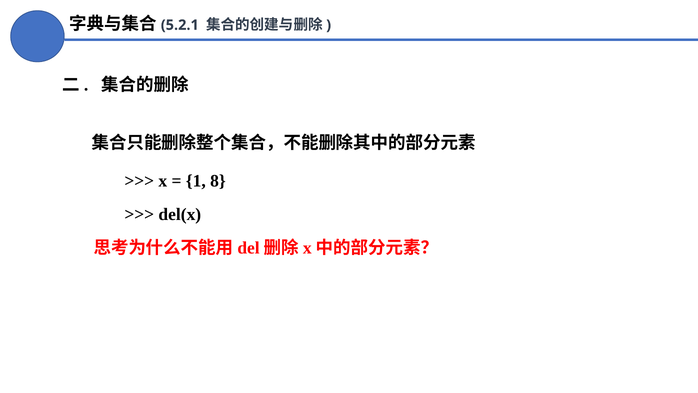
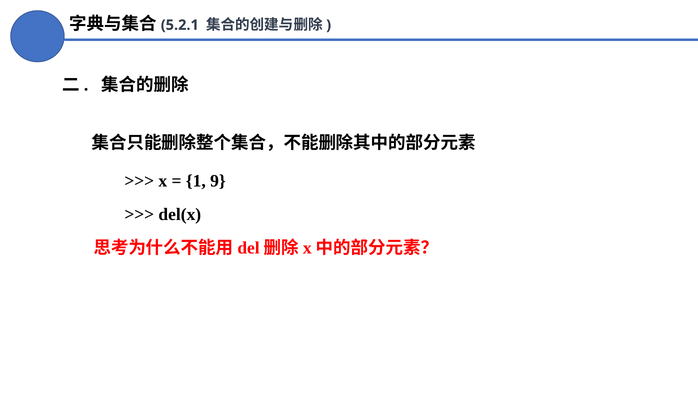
8: 8 -> 9
